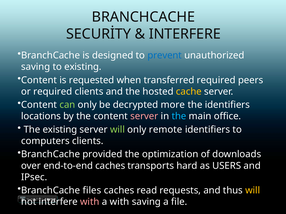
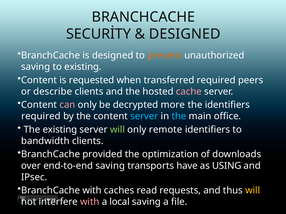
INTERFERE at (185, 34): INTERFERE -> DESIGNED
prevent colour: blue -> orange
or required: required -> describe
cache colour: yellow -> pink
can colour: light green -> pink
locations at (41, 116): locations -> required
server at (144, 116) colour: pink -> light blue
computers: computers -> bandwidth
end-to-end caches: caches -> saving
hard: hard -> have
USERS: USERS -> USING
BranchCache files: files -> with
a with: with -> local
